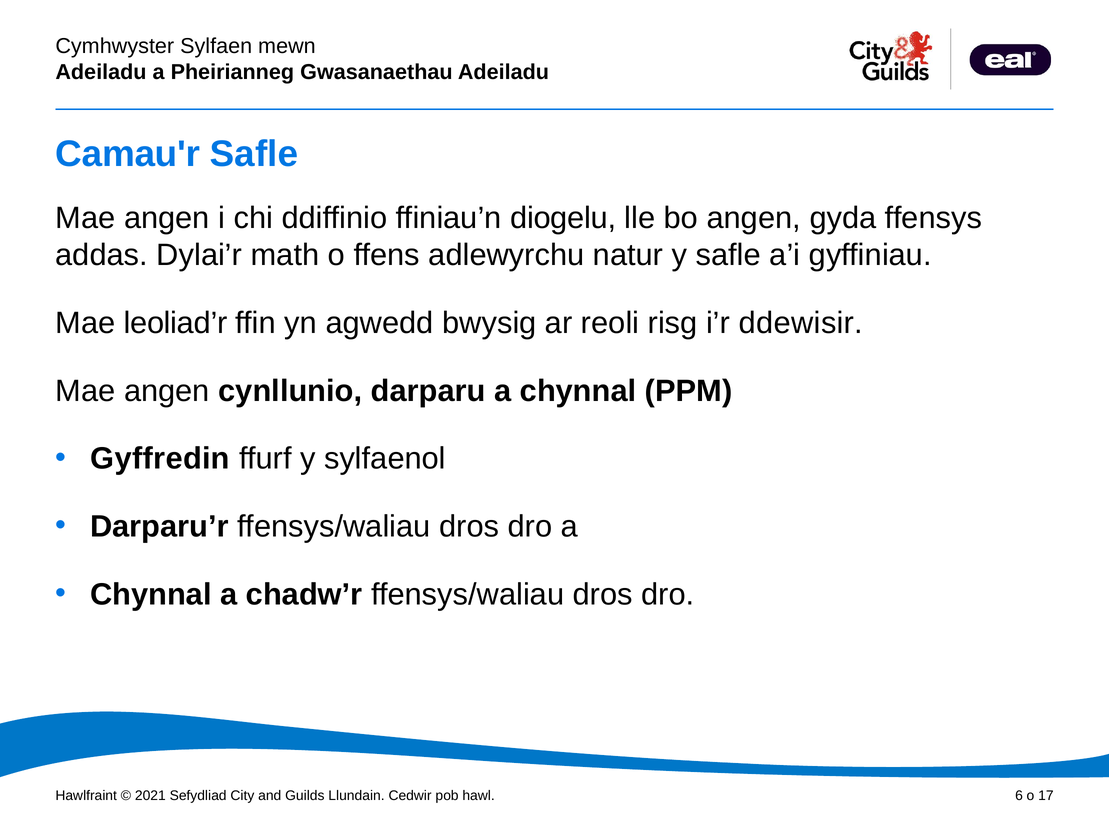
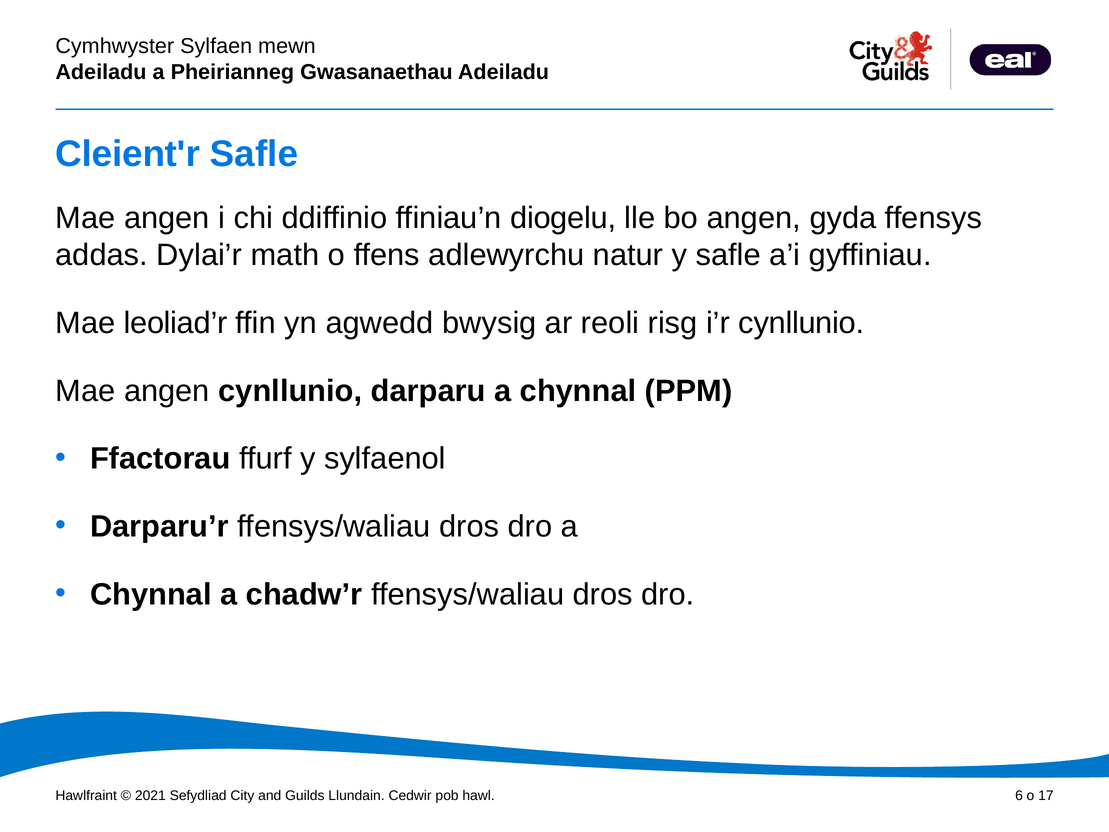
Camau'r: Camau'r -> Cleient'r
i’r ddewisir: ddewisir -> cynllunio
Gyffredin: Gyffredin -> Ffactorau
